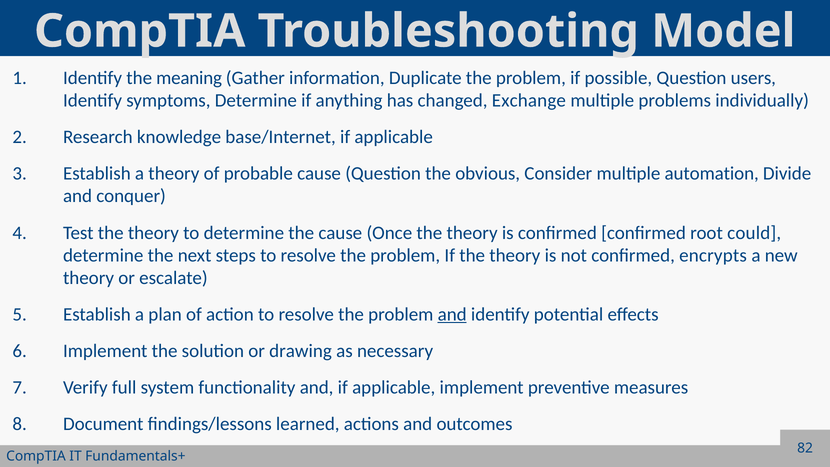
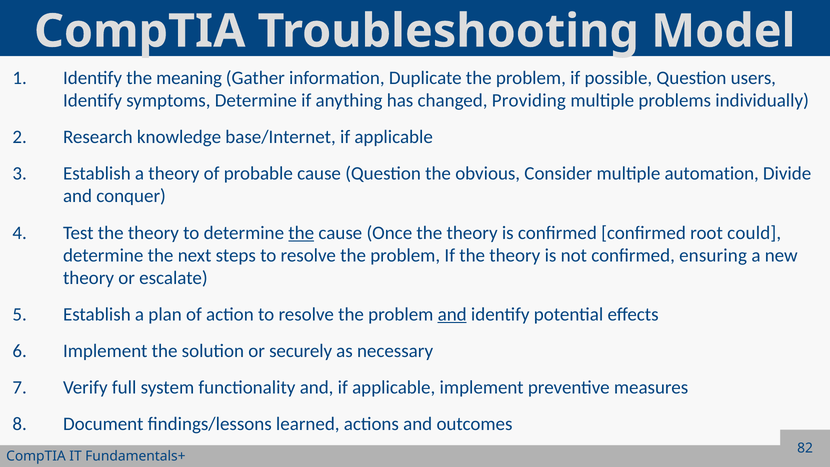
Exchange: Exchange -> Providing
the at (301, 233) underline: none -> present
encrypts: encrypts -> ensuring
drawing: drawing -> securely
